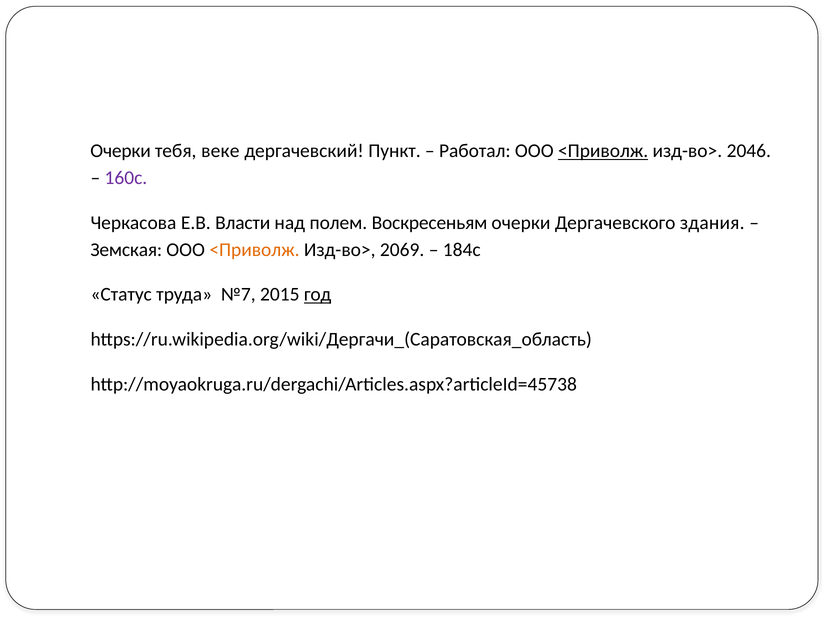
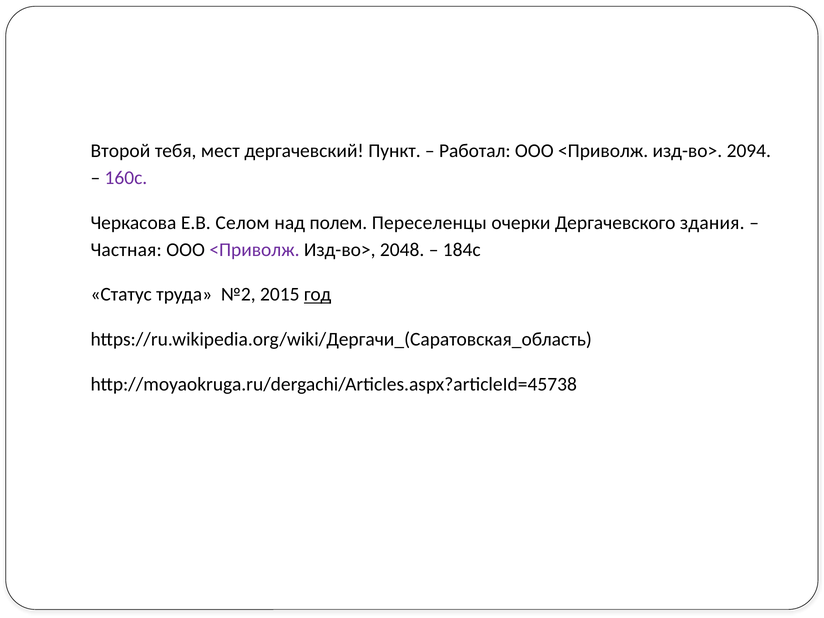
Очерки at (121, 151): Очерки -> Второй
веке: веке -> мест
<Приволж at (603, 151) underline: present -> none
2046: 2046 -> 2094
Власти: Власти -> Селом
Воскресеньям: Воскресеньям -> Переселенцы
Земская: Земская -> Частная
<Приволж at (254, 250) colour: orange -> purple
2069: 2069 -> 2048
№7: №7 -> №2
